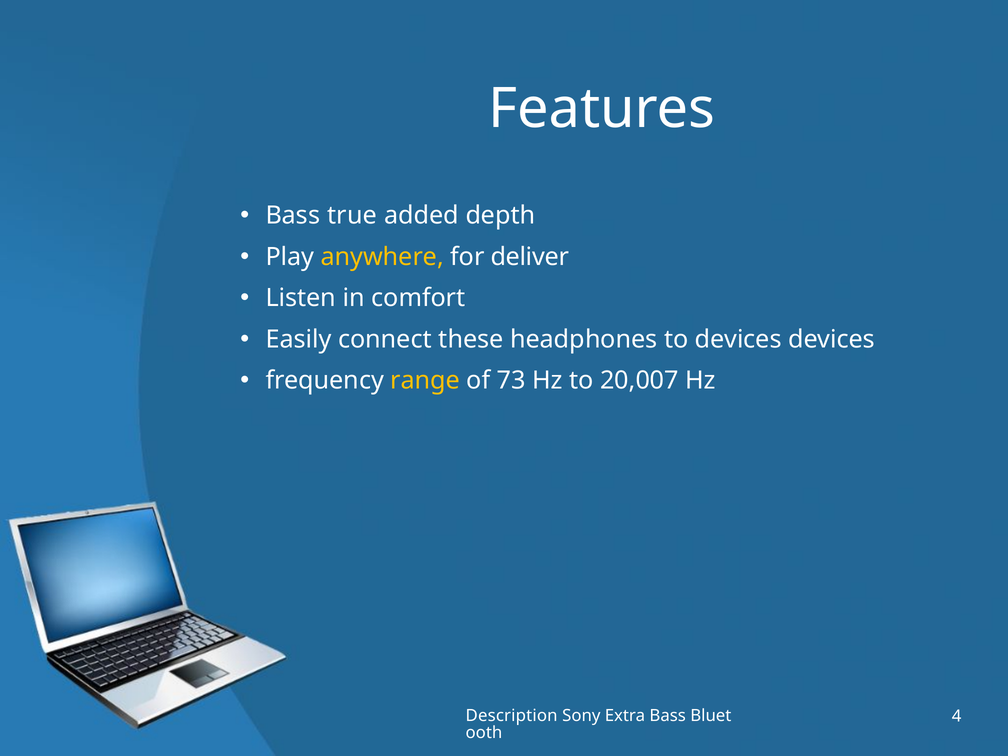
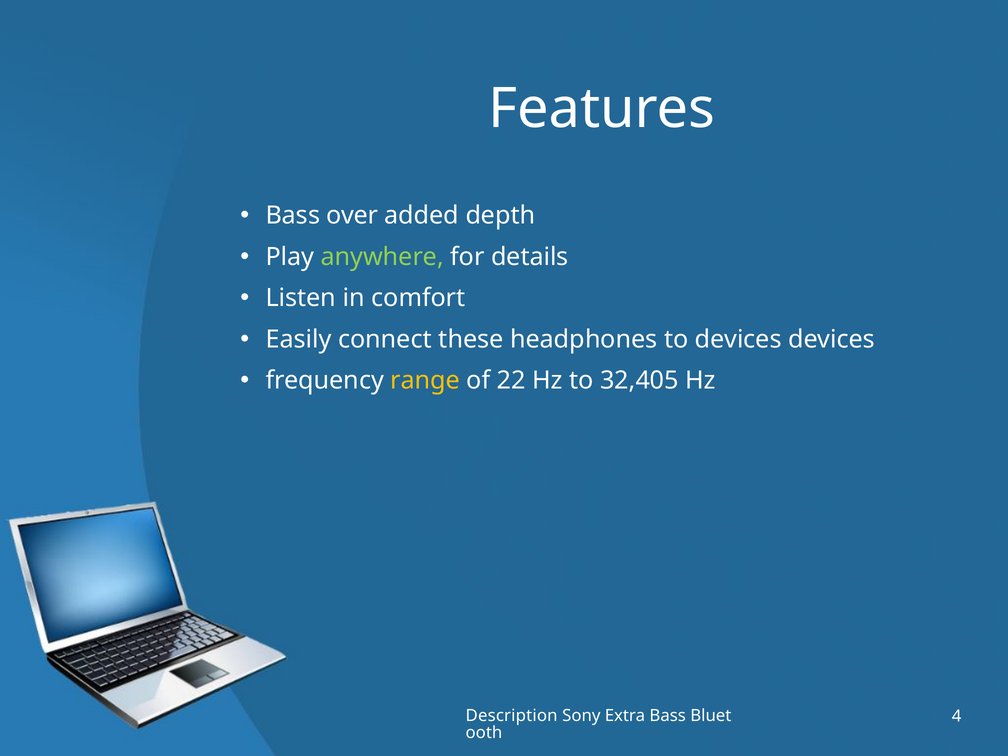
true: true -> over
anywhere colour: yellow -> light green
deliver: deliver -> details
73: 73 -> 22
20,007: 20,007 -> 32,405
